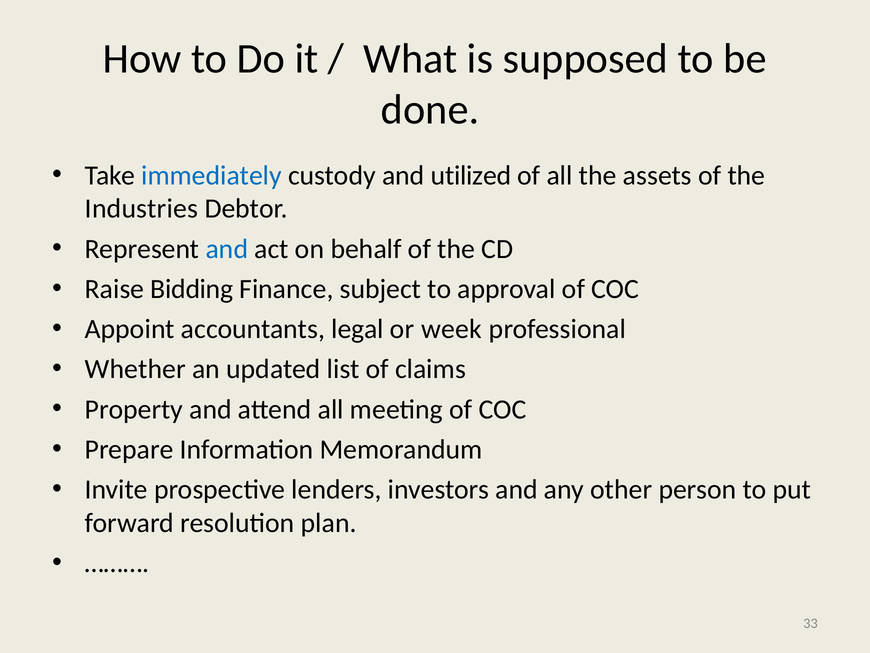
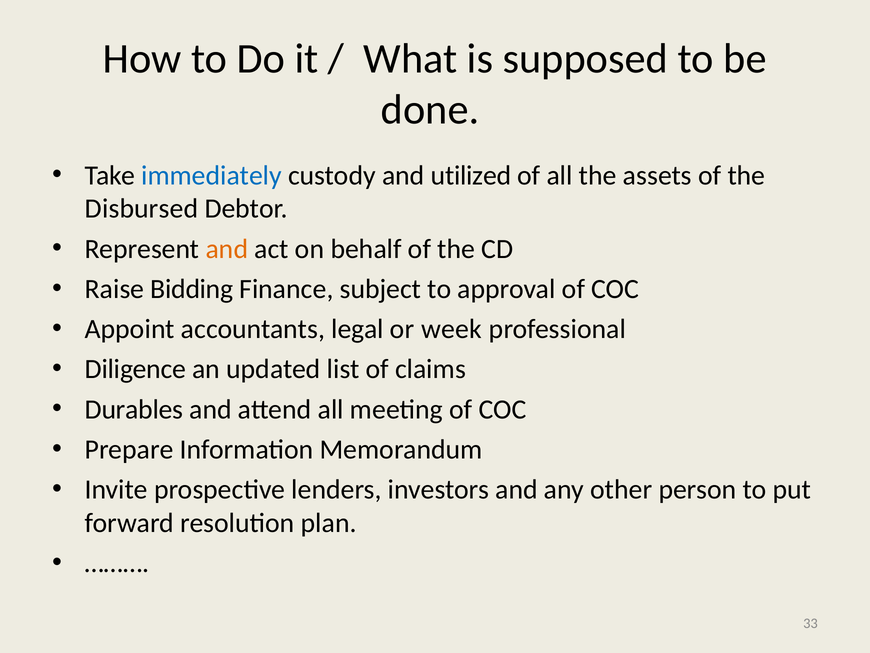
Industries: Industries -> Disbursed
and at (227, 249) colour: blue -> orange
Whether: Whether -> Diligence
Property: Property -> Durables
